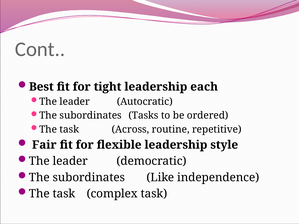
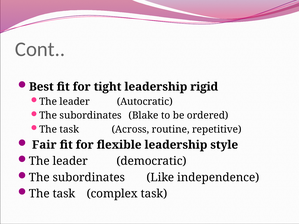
each: each -> rigid
Tasks: Tasks -> Blake
